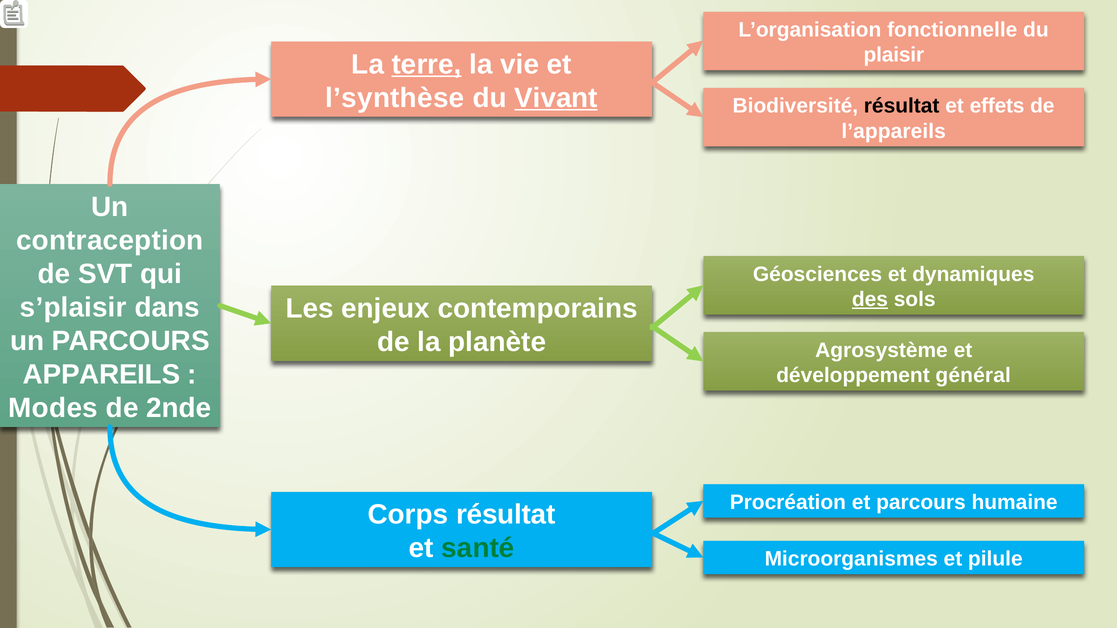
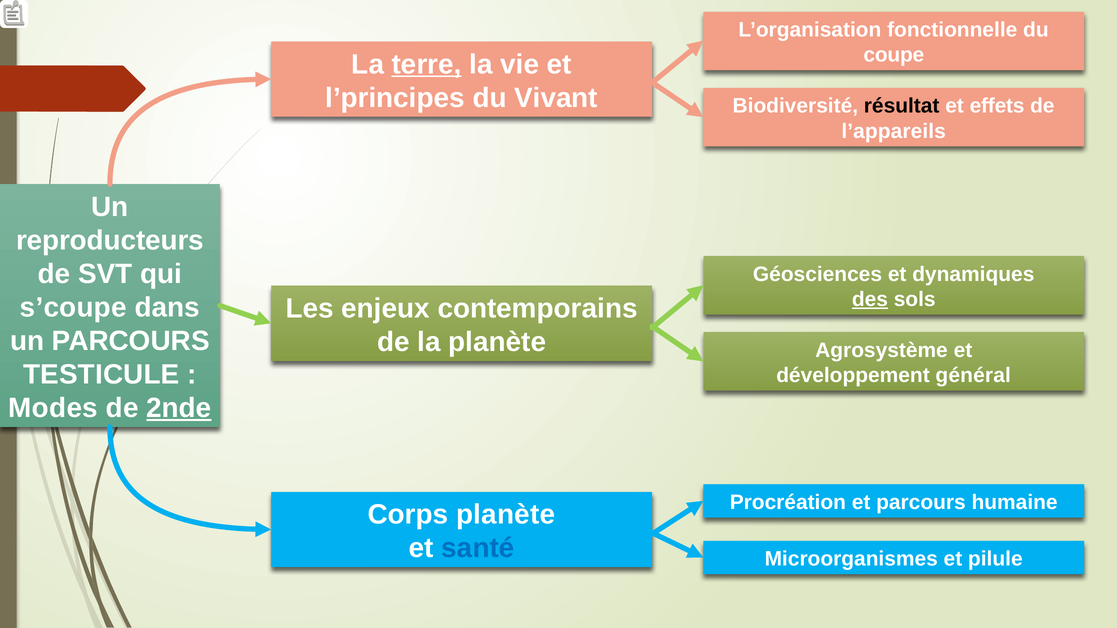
plaisir: plaisir -> coupe
l’synthèse: l’synthèse -> l’principes
Vivant underline: present -> none
contraception: contraception -> reproducteurs
s’plaisir: s’plaisir -> s’coupe
APPAREILS: APPAREILS -> TESTICULE
2nde underline: none -> present
Corps résultat: résultat -> planète
santé colour: green -> blue
